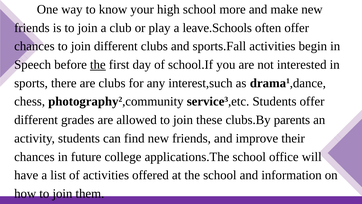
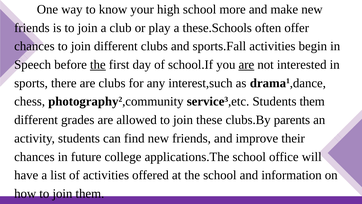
leave.Schools: leave.Schools -> these.Schools
are at (246, 65) underline: none -> present
Students offer: offer -> them
